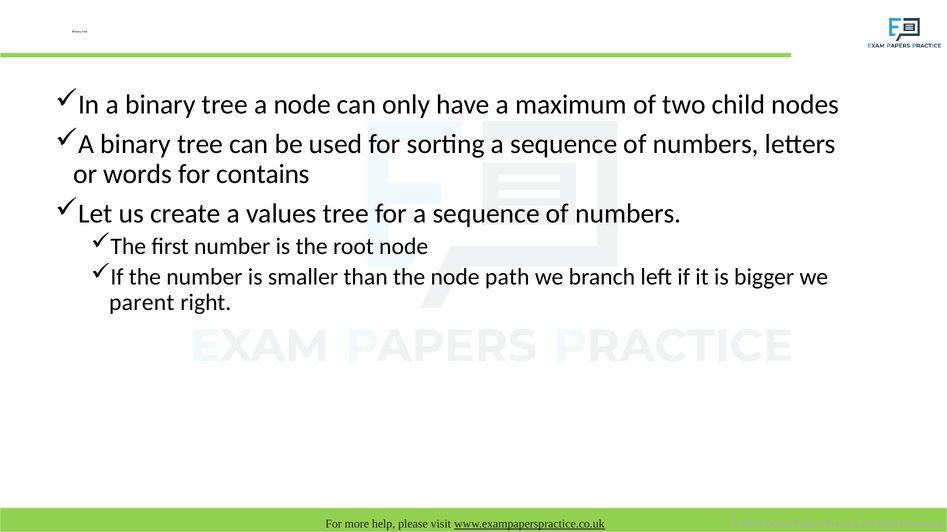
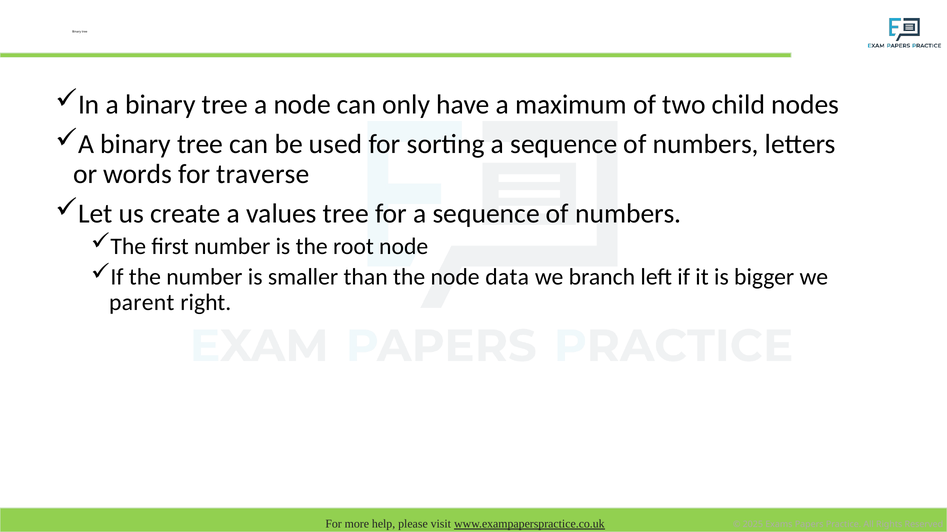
contains: contains -> traverse
path: path -> data
